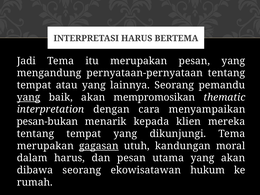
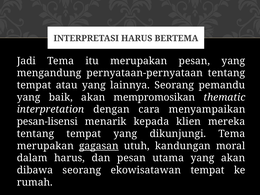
yang at (29, 97) underline: present -> none
pesan-bukan: pesan-bukan -> pesan-lisensi
ekowisatawan hukum: hukum -> tempat
